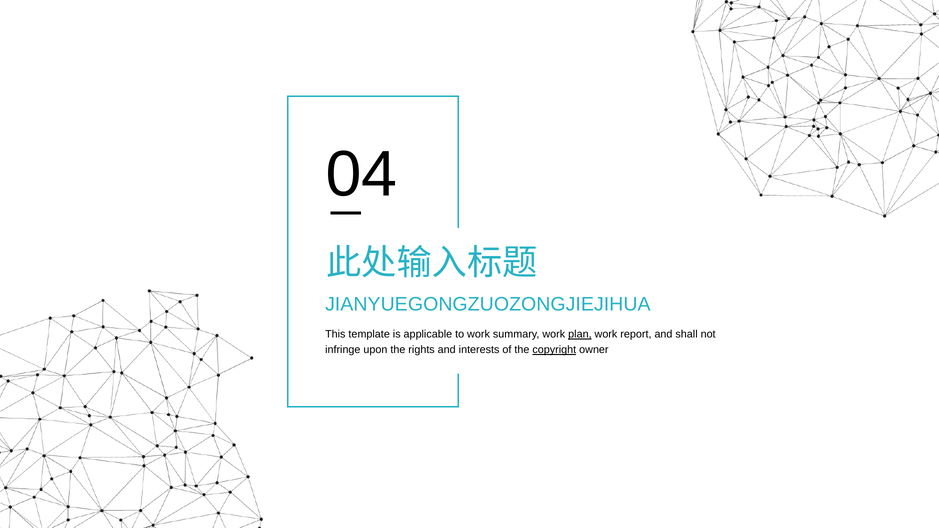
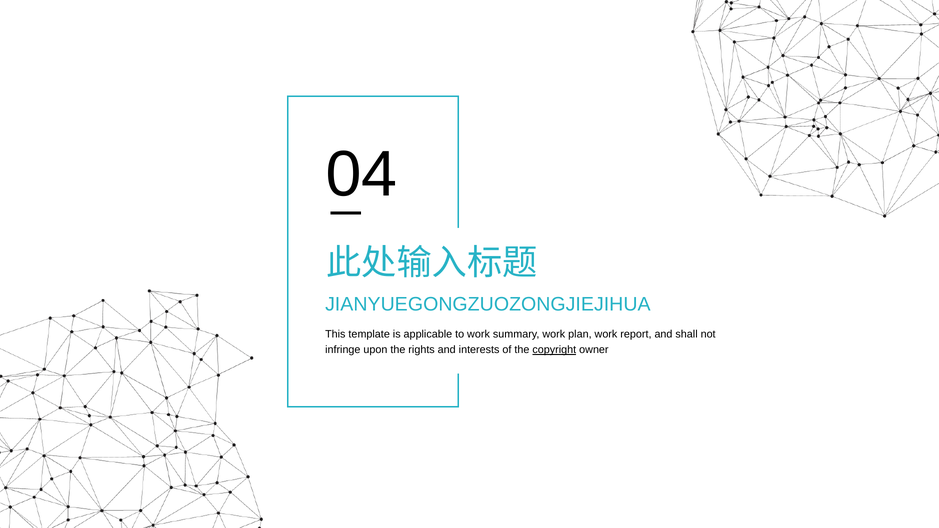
plan underline: present -> none
